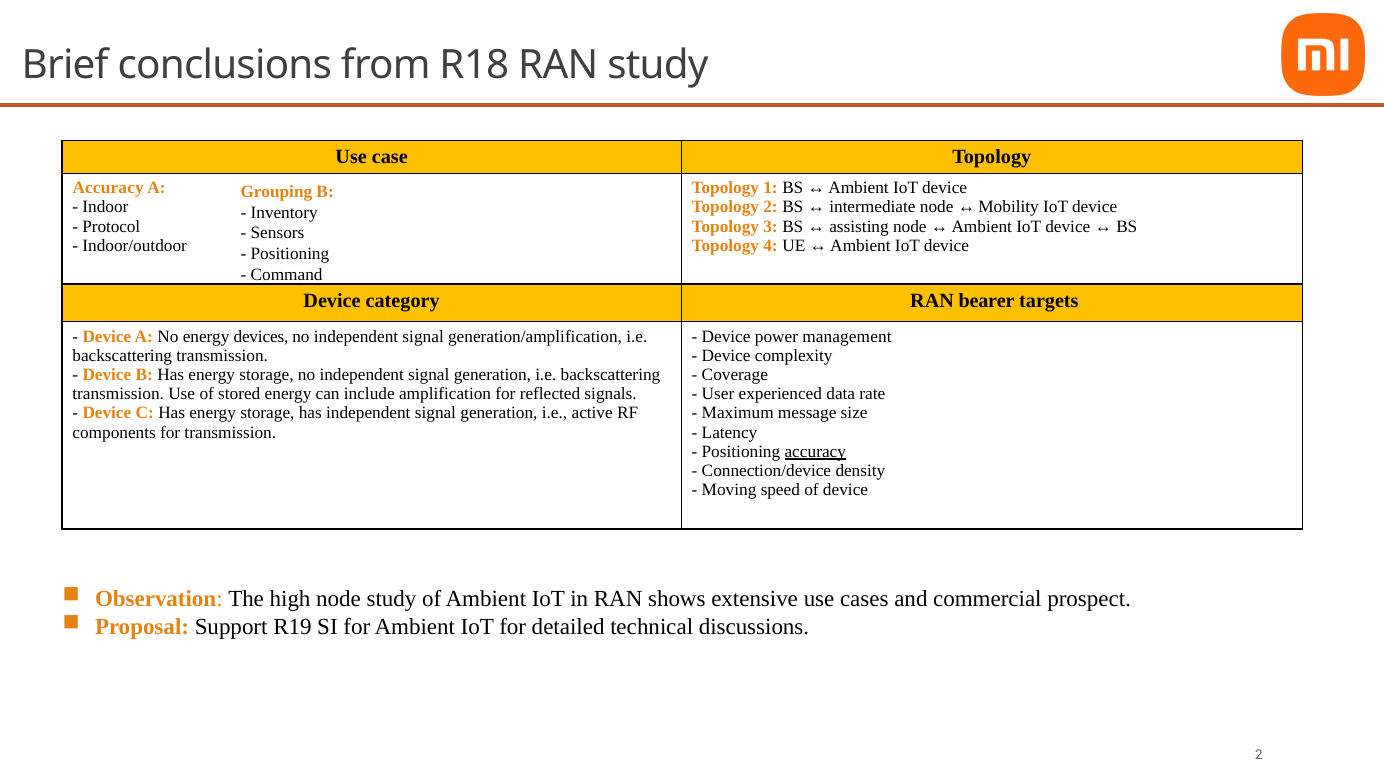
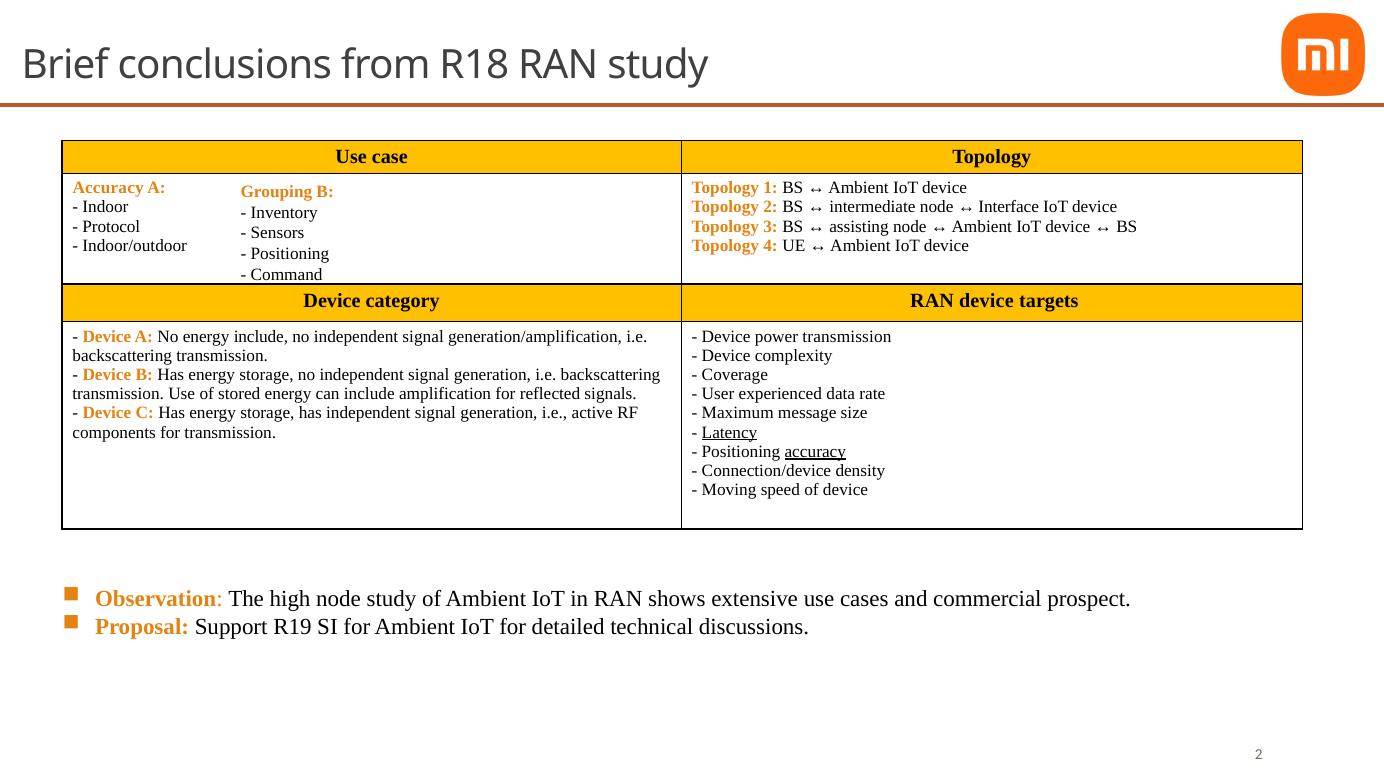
Mobility: Mobility -> Interface
RAN bearer: bearer -> device
energy devices: devices -> include
power management: management -> transmission
Latency underline: none -> present
